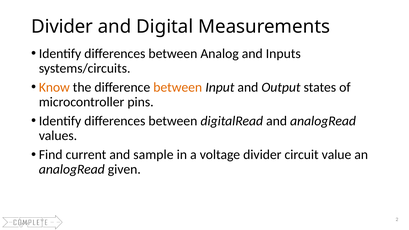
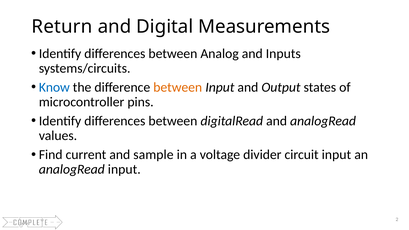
Divider at (62, 27): Divider -> Return
Know colour: orange -> blue
circuit value: value -> input
analogRead given: given -> input
